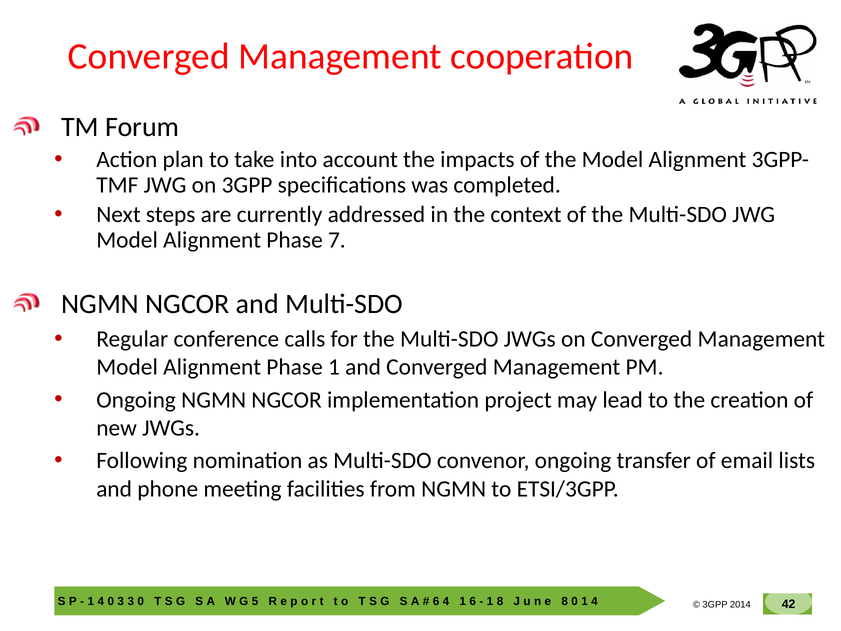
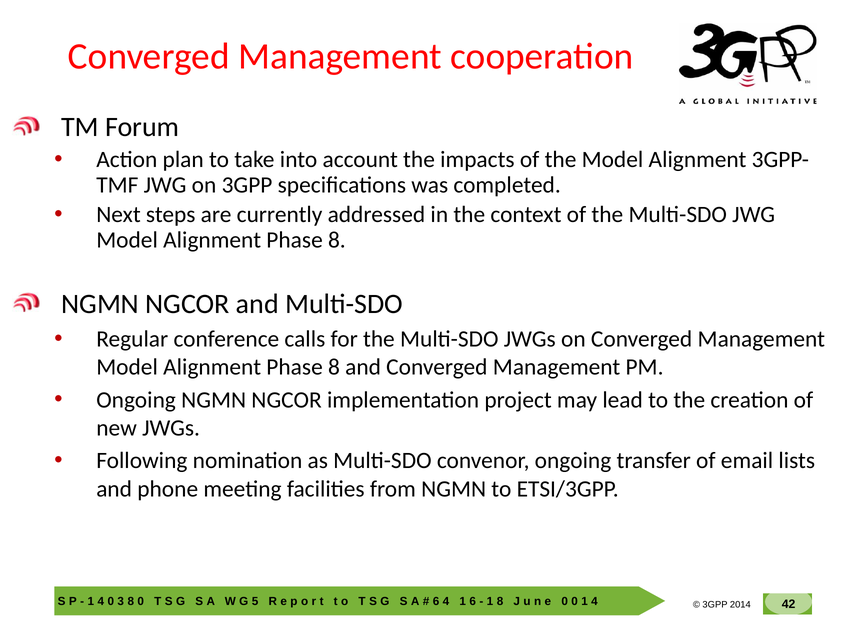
7 at (337, 240): 7 -> 8
1 at (334, 367): 1 -> 8
3 at (131, 601): 3 -> 8
8 at (565, 601): 8 -> 0
